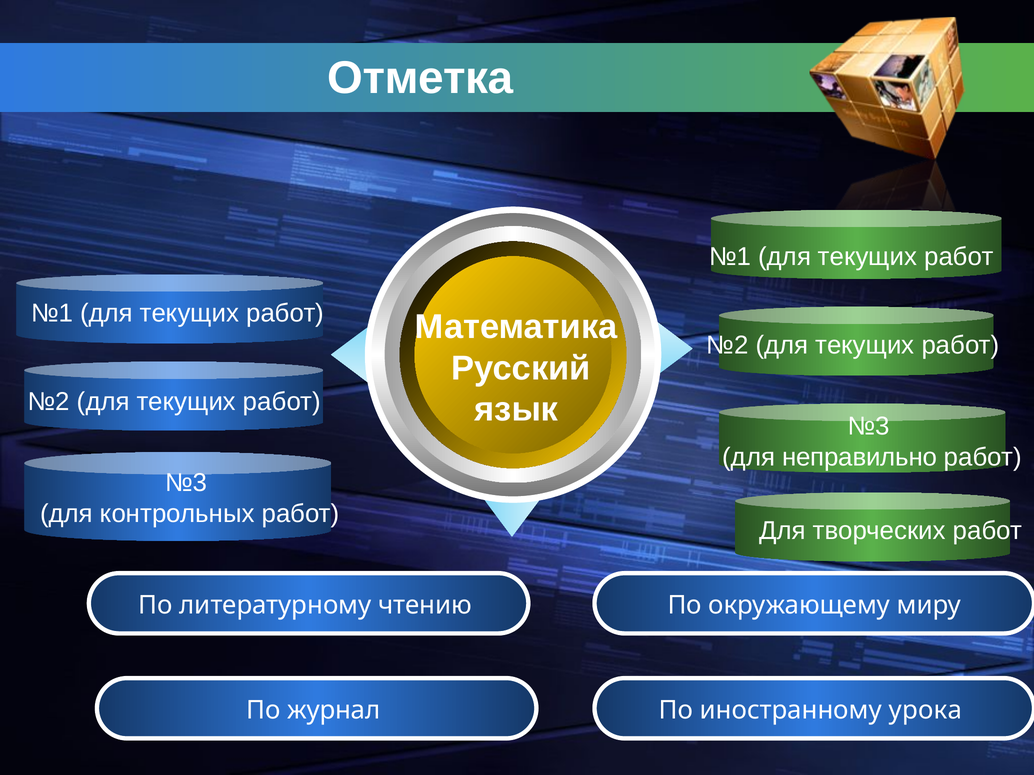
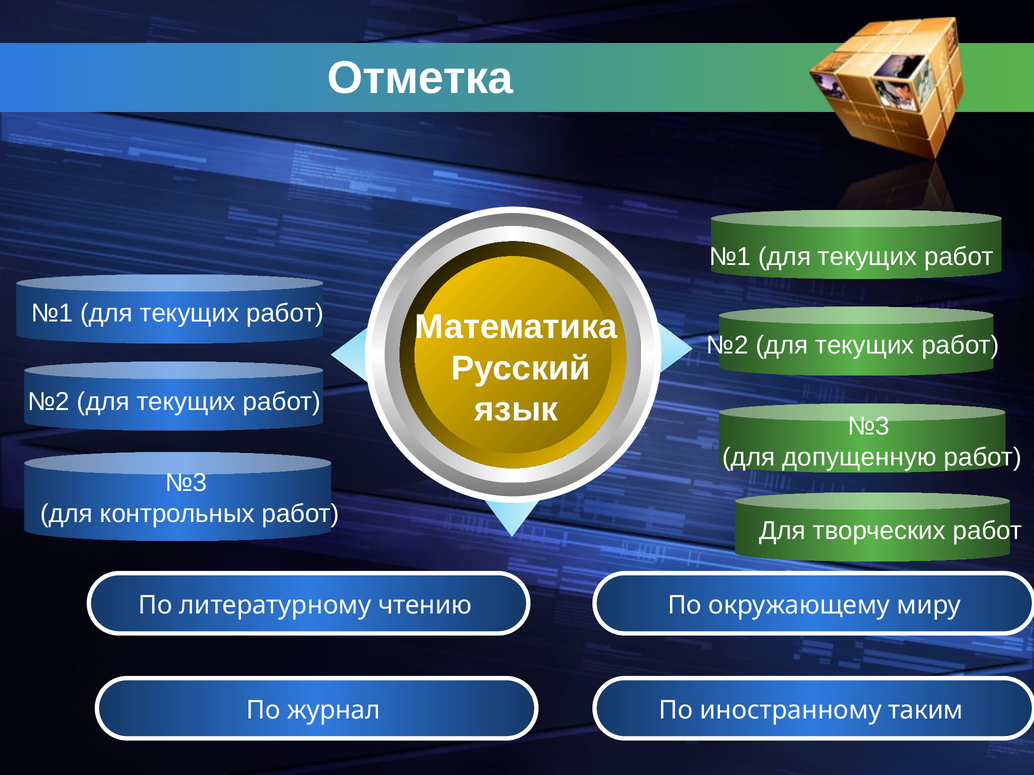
неправильно: неправильно -> допущенную
урока: урока -> таким
